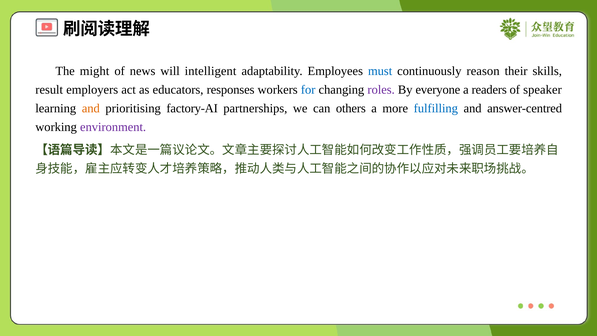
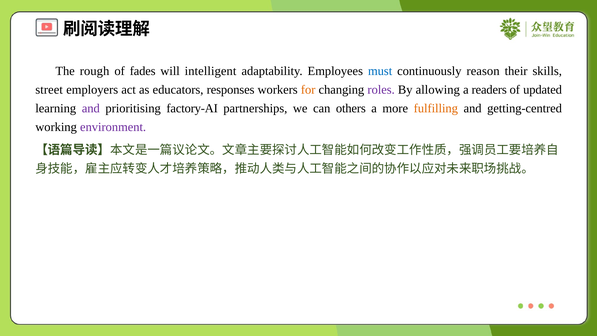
might: might -> rough
news: news -> fades
result: result -> street
for colour: blue -> orange
everyone: everyone -> allowing
speaker: speaker -> updated
and at (91, 108) colour: orange -> purple
fulfilling colour: blue -> orange
answer-centred: answer-centred -> getting-centred
